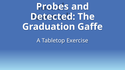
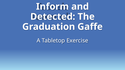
Probes: Probes -> Inform
